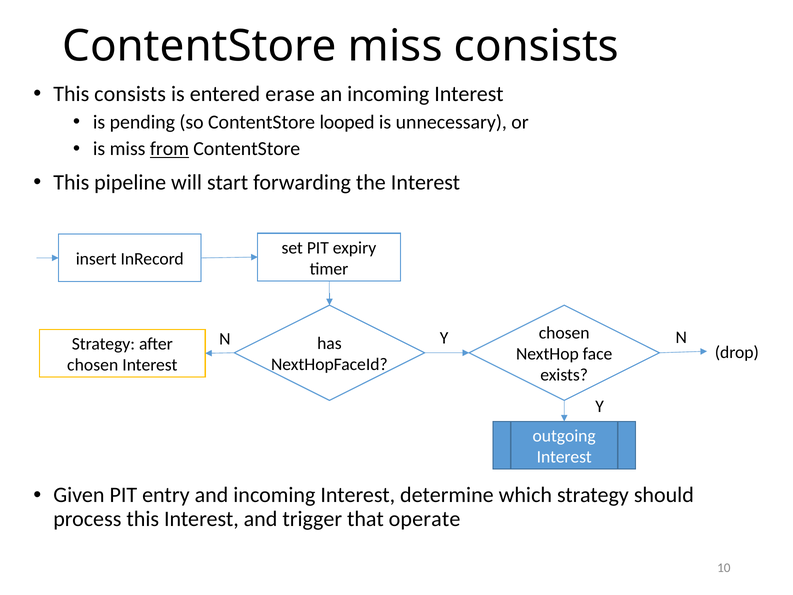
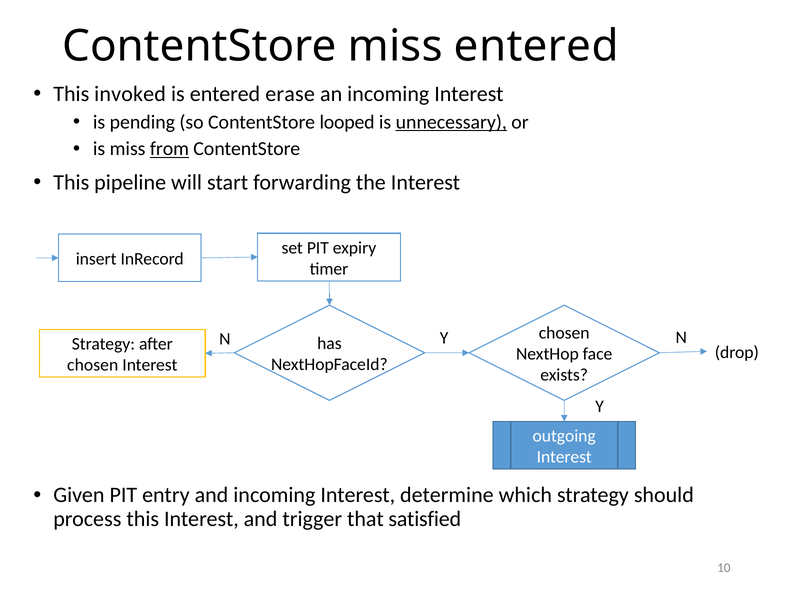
miss consists: consists -> entered
This consists: consists -> invoked
unnecessary underline: none -> present
operate: operate -> satisfied
